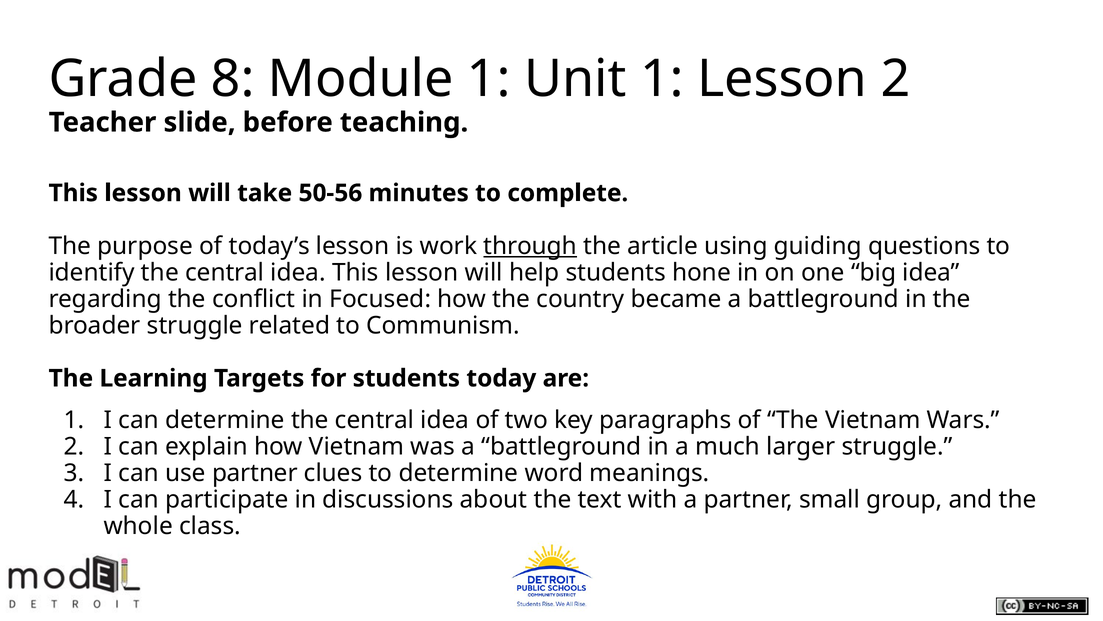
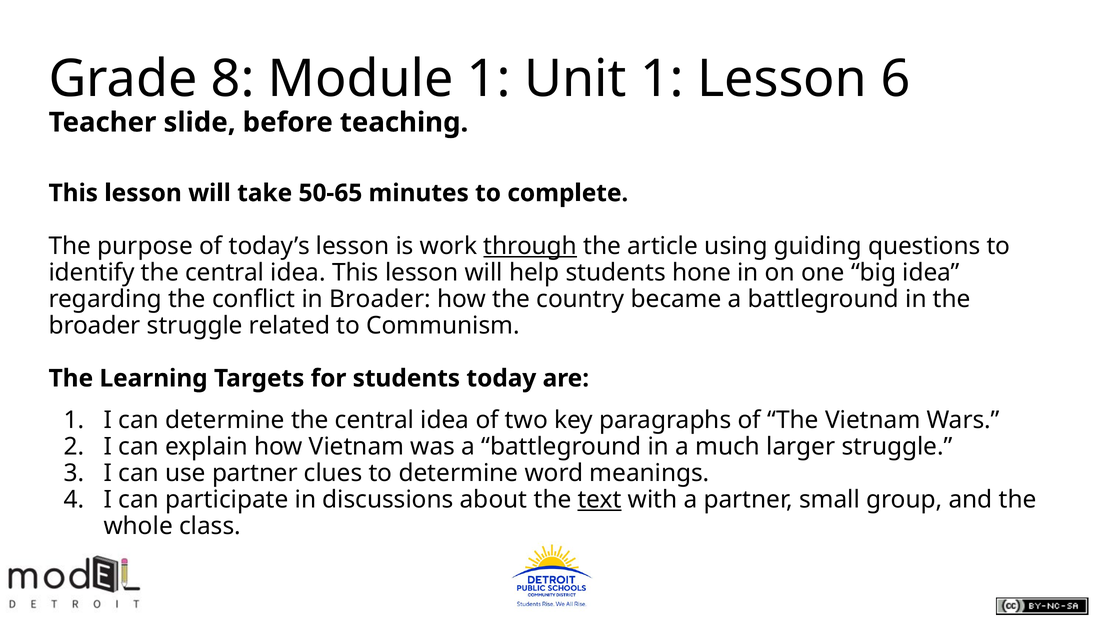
Lesson 2: 2 -> 6
50-56: 50-56 -> 50-65
in Focused: Focused -> Broader
text underline: none -> present
